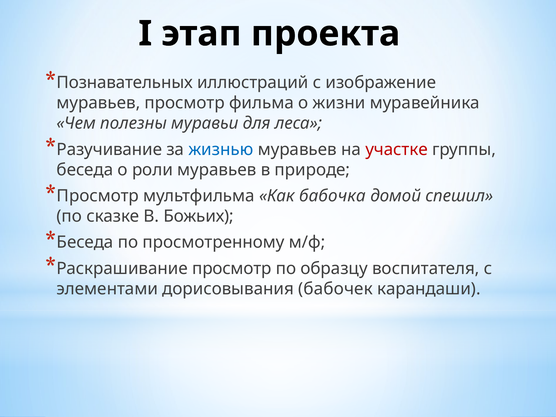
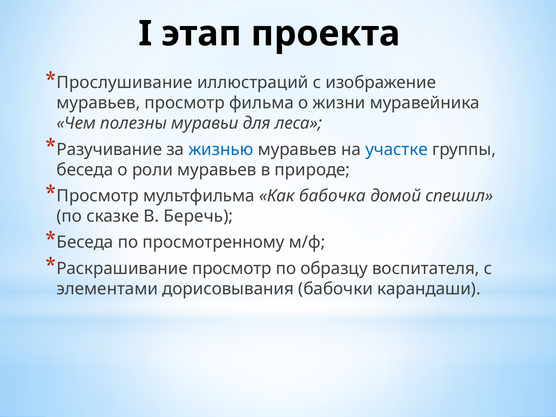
Познавательных: Познавательных -> Прослушивание
участке colour: red -> blue
Божьих: Божьих -> Беречь
бабочек: бабочек -> бабочки
